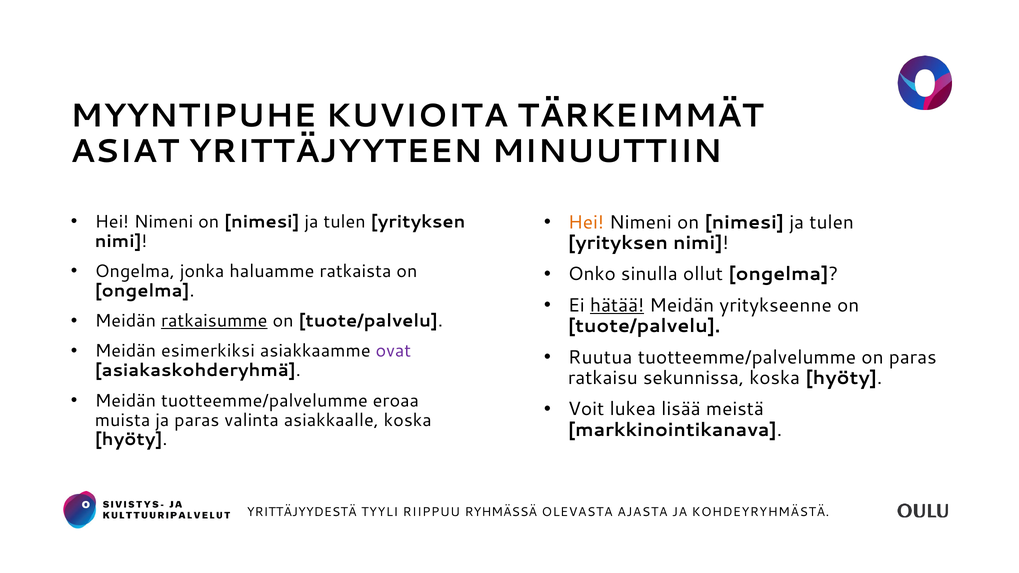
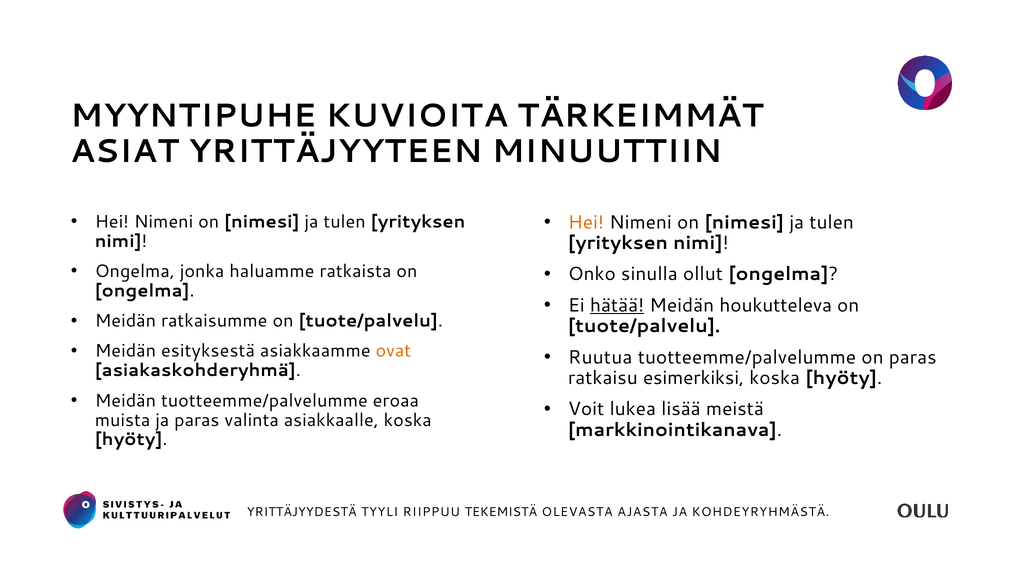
yritykseenne: yritykseenne -> houkutteleva
ratkaisumme underline: present -> none
esimerkiksi: esimerkiksi -> esityksestä
ovat colour: purple -> orange
sekunnissa: sekunnissa -> esimerkiksi
RYHMÄSSÄ: RYHMÄSSÄ -> TEKEMISTÄ
